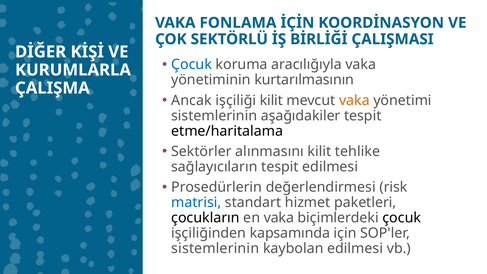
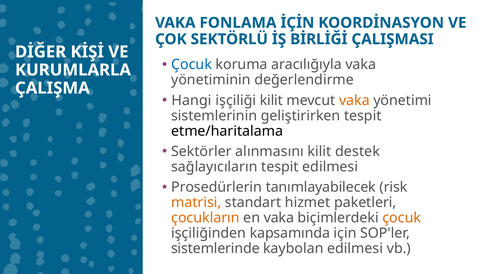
kurtarılmasının: kurtarılmasının -> değerlendirme
Ancak: Ancak -> Hangi
aşağıdakiler: aşağıdakiler -> geliştirirken
tehlike: tehlike -> destek
değerlendirmesi: değerlendirmesi -> tanımlayabilecek
matrisi colour: blue -> orange
çocukların colour: black -> orange
çocuk at (402, 218) colour: black -> orange
sistemlerinin at (215, 249): sistemlerinin -> sistemlerinde
